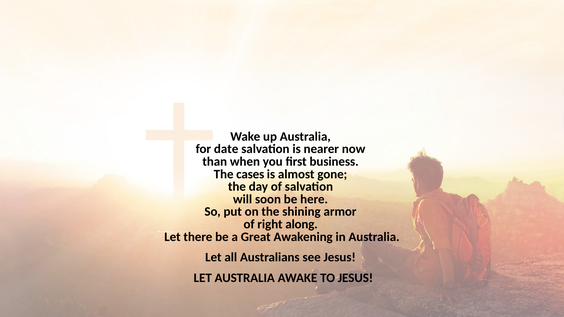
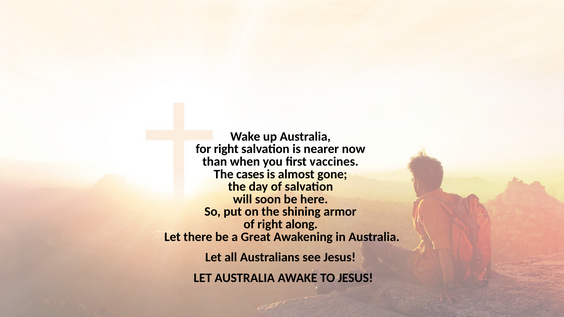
for date: date -> right
business: business -> vaccines
